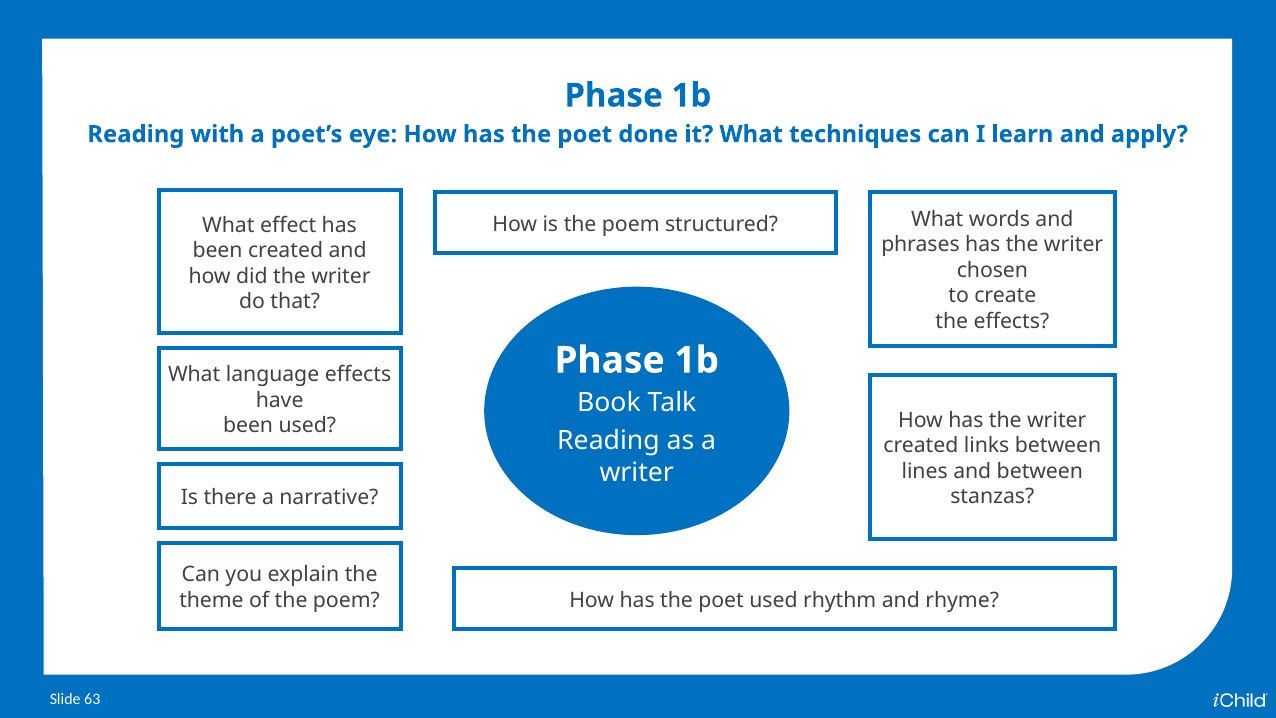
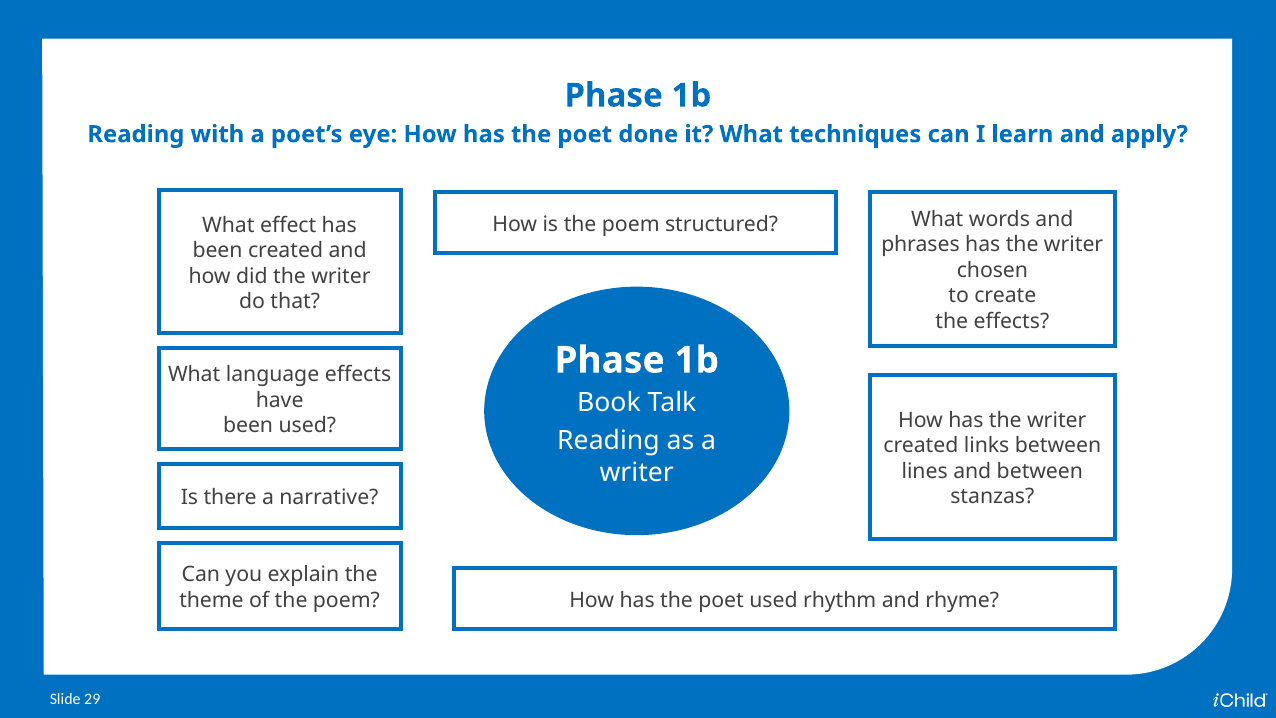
63: 63 -> 29
